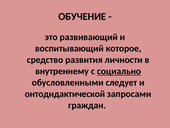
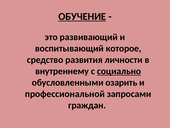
ОБУЧЕНИЕ underline: none -> present
следует: следует -> озарить
онтодидактической: онтодидактической -> профессиональной
